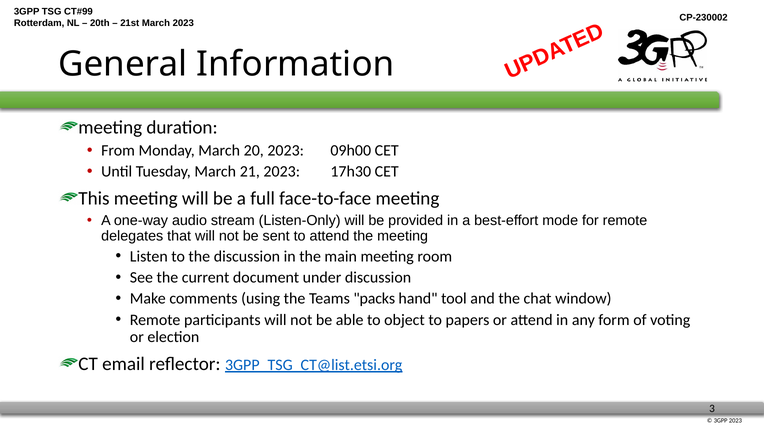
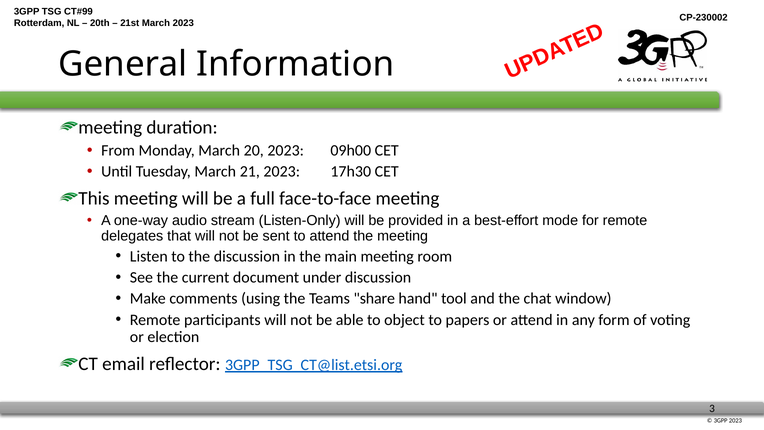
packs: packs -> share
